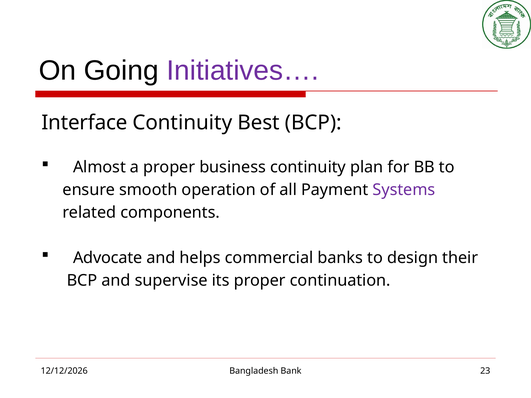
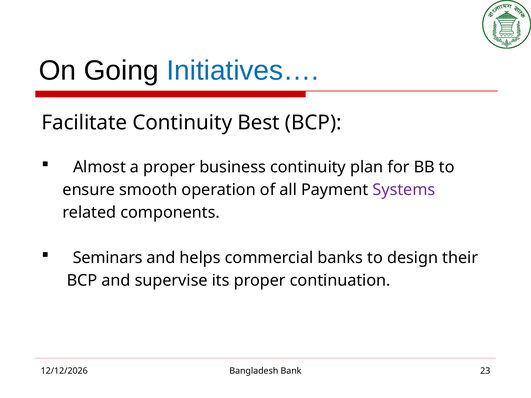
Initiatives… colour: purple -> blue
Interface: Interface -> Facilitate
Advocate: Advocate -> Seminars
